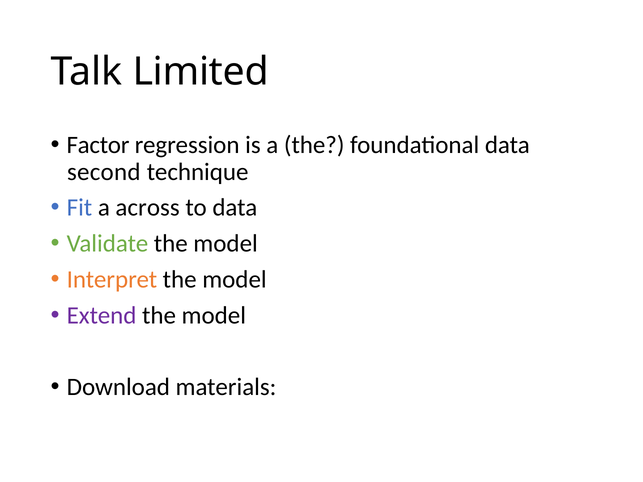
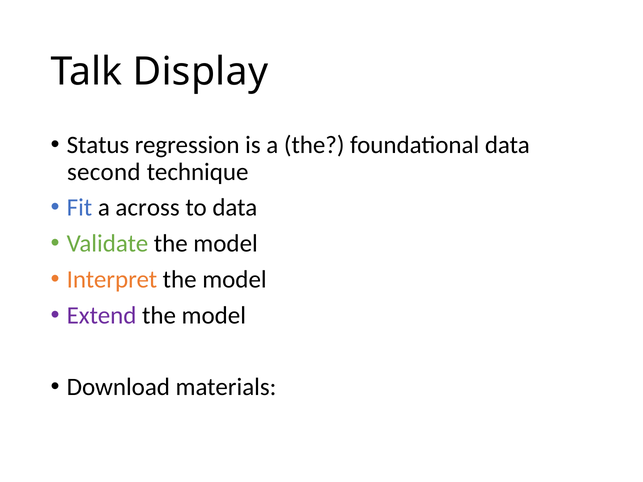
Limited: Limited -> Display
Factor: Factor -> Status
